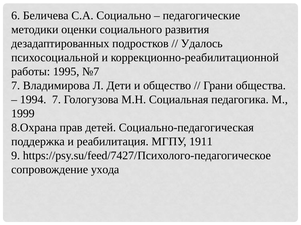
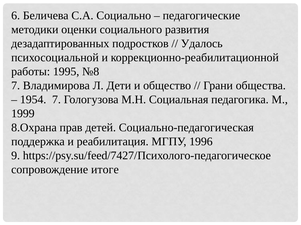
№7: №7 -> №8
1994: 1994 -> 1954
1911: 1911 -> 1996
ухода: ухода -> итоге
